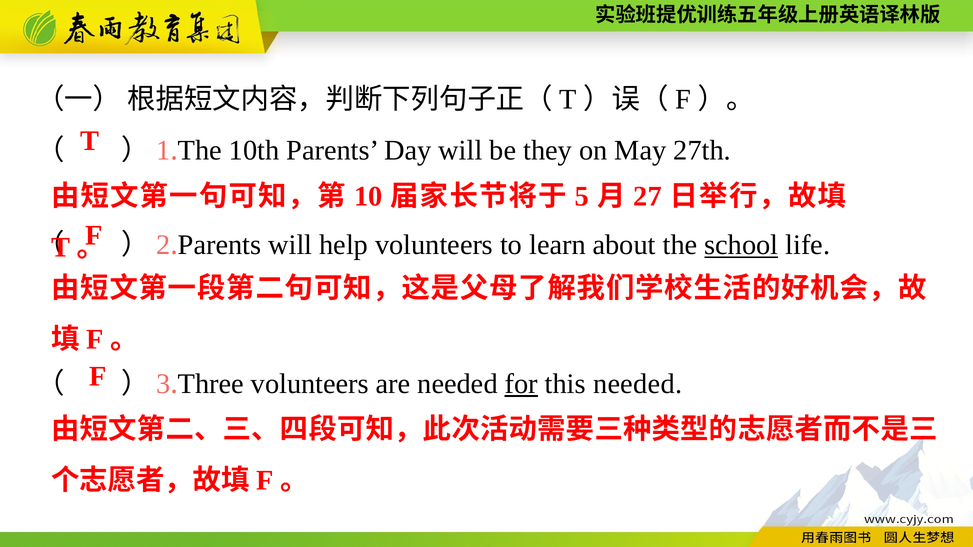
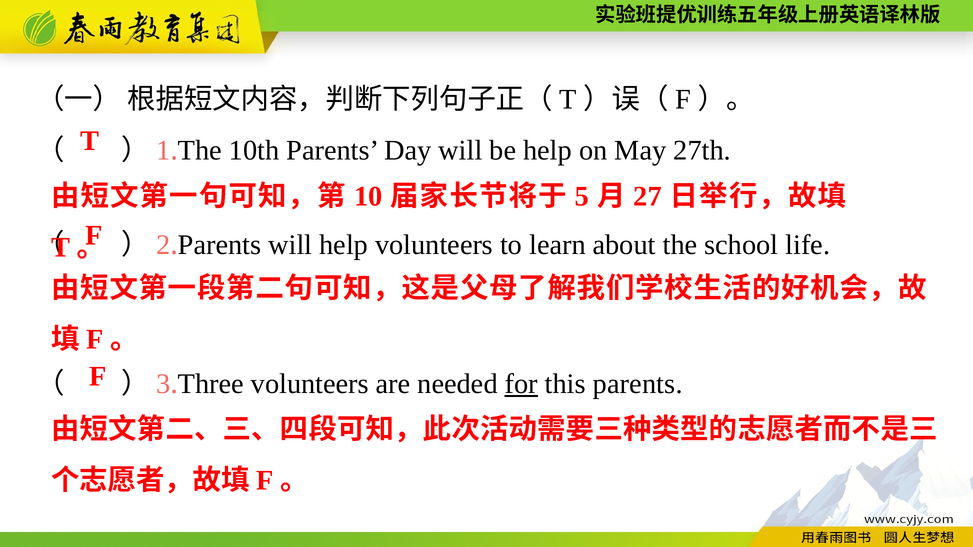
be they: they -> help
school underline: present -> none
this needed: needed -> parents
